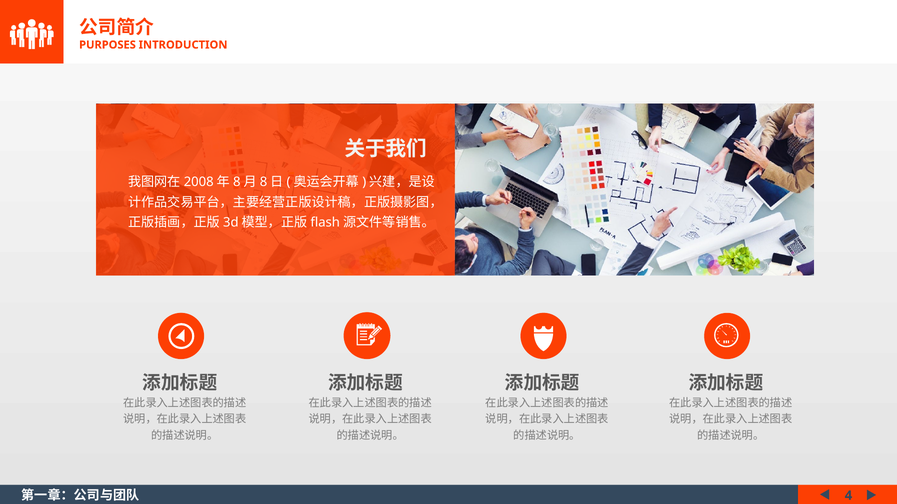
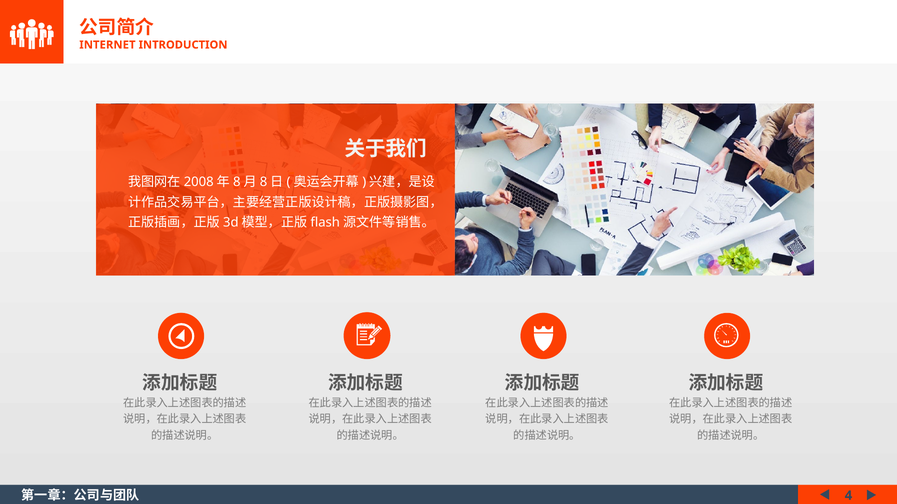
PURPOSES: PURPOSES -> INTERNET
